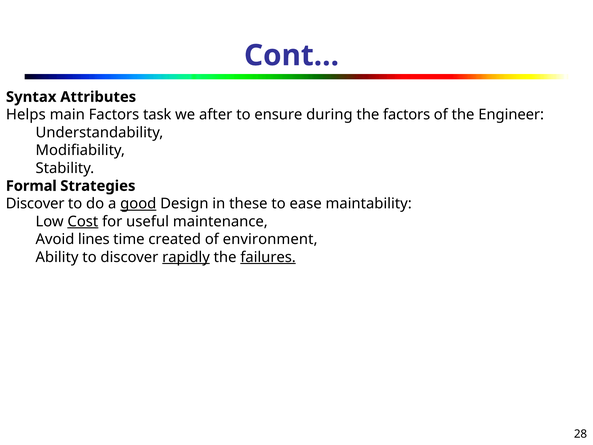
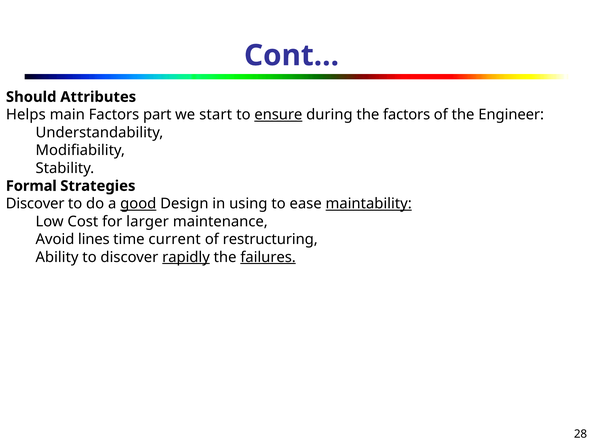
Syntax: Syntax -> Should
task: task -> part
after: after -> start
ensure underline: none -> present
these: these -> using
maintability underline: none -> present
Cost underline: present -> none
useful: useful -> larger
created: created -> current
environment: environment -> restructuring
